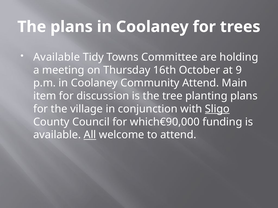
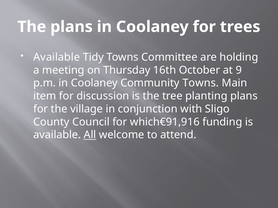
Community Attend: Attend -> Towns
Sligo underline: present -> none
which€90,000: which€90,000 -> which€91,916
